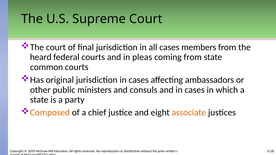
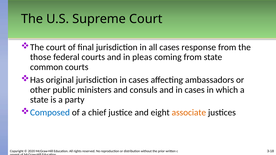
members: members -> response
heard: heard -> those
Composed colour: orange -> blue
